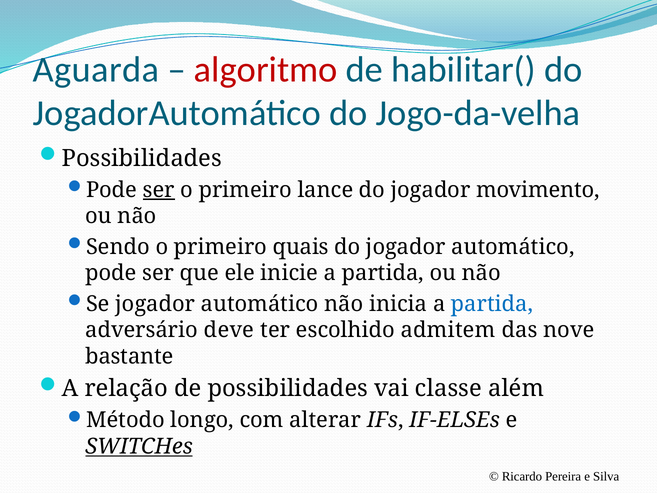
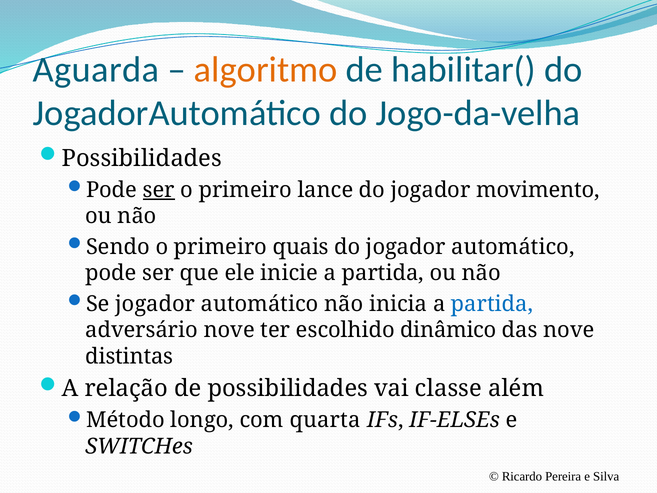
algoritmo colour: red -> orange
adversário deve: deve -> nove
admitem: admitem -> dinâmico
bastante: bastante -> distintas
alterar: alterar -> quarta
SWITCHes underline: present -> none
